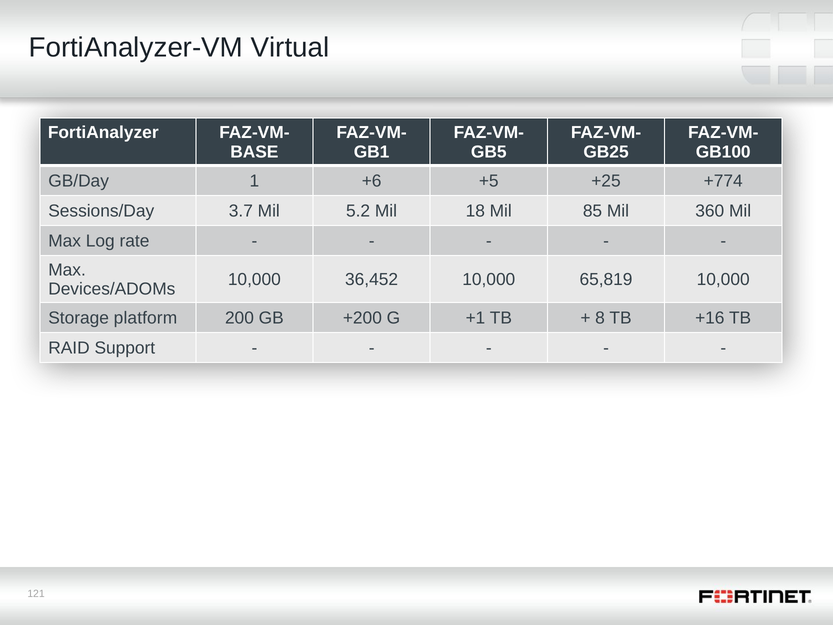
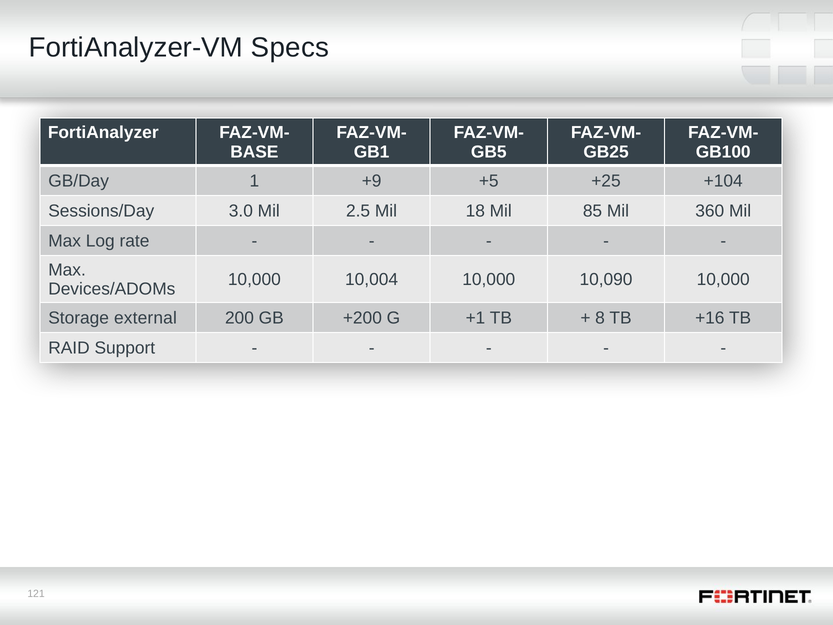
Virtual: Virtual -> Specs
+6: +6 -> +9
+774: +774 -> +104
3.7: 3.7 -> 3.0
5.2: 5.2 -> 2.5
36,452: 36,452 -> 10,004
65,819: 65,819 -> 10,090
platform: platform -> external
